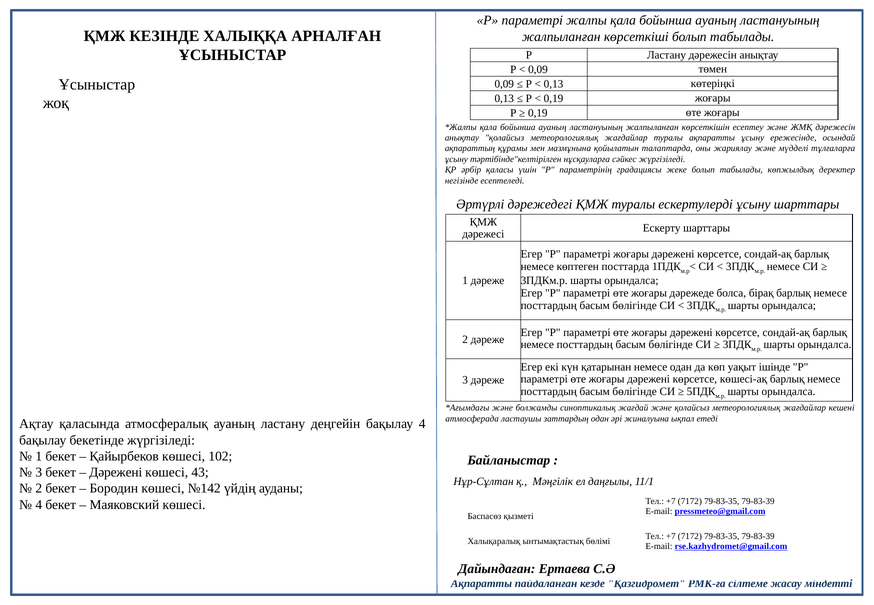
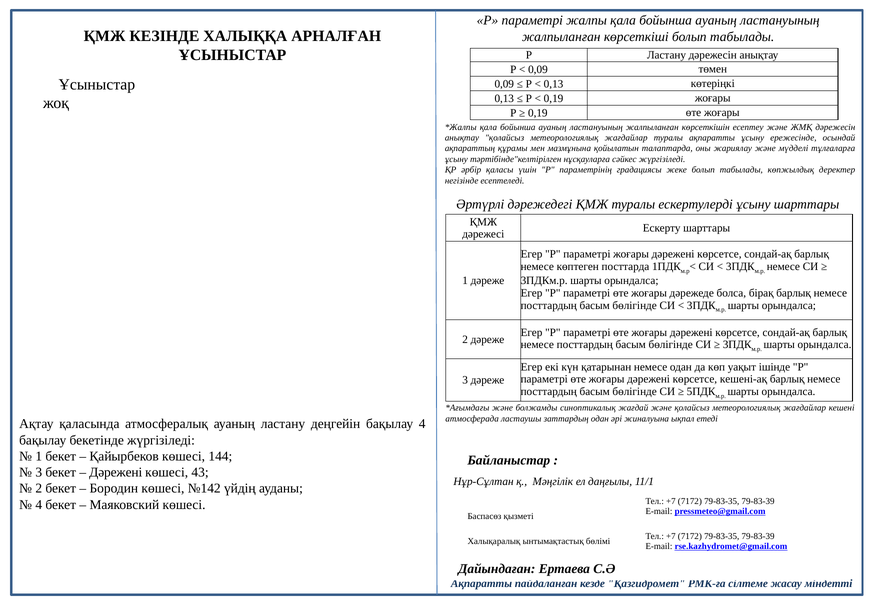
көшесі-ақ: көшесі-ақ -> кешені-ақ
102: 102 -> 144
